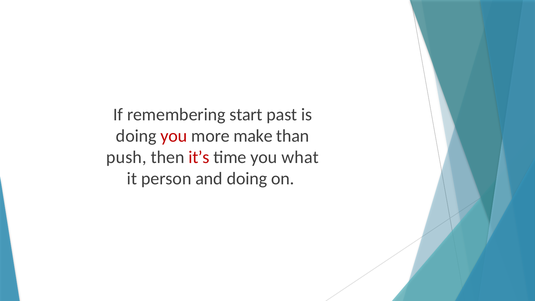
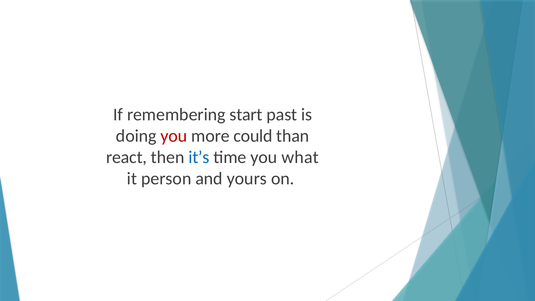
make: make -> could
push: push -> react
it’s colour: red -> blue
and doing: doing -> yours
